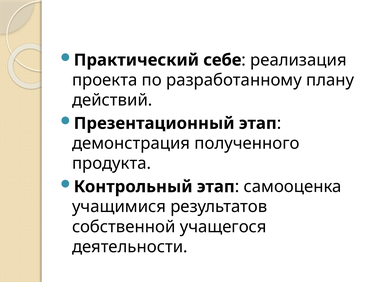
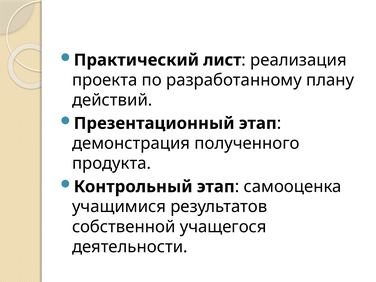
себе: себе -> лист
